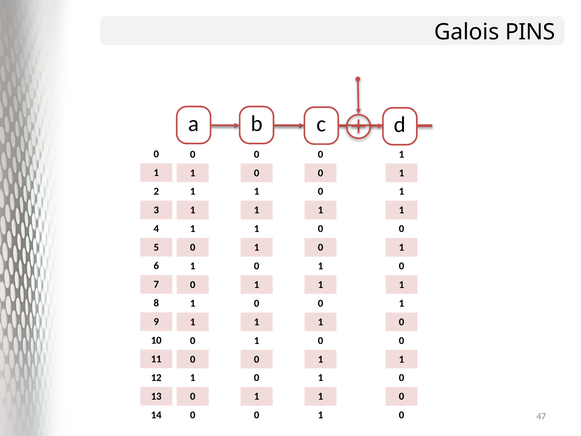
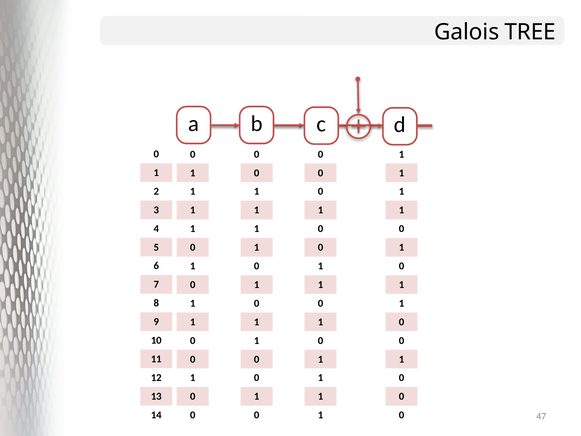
PINS: PINS -> TREE
